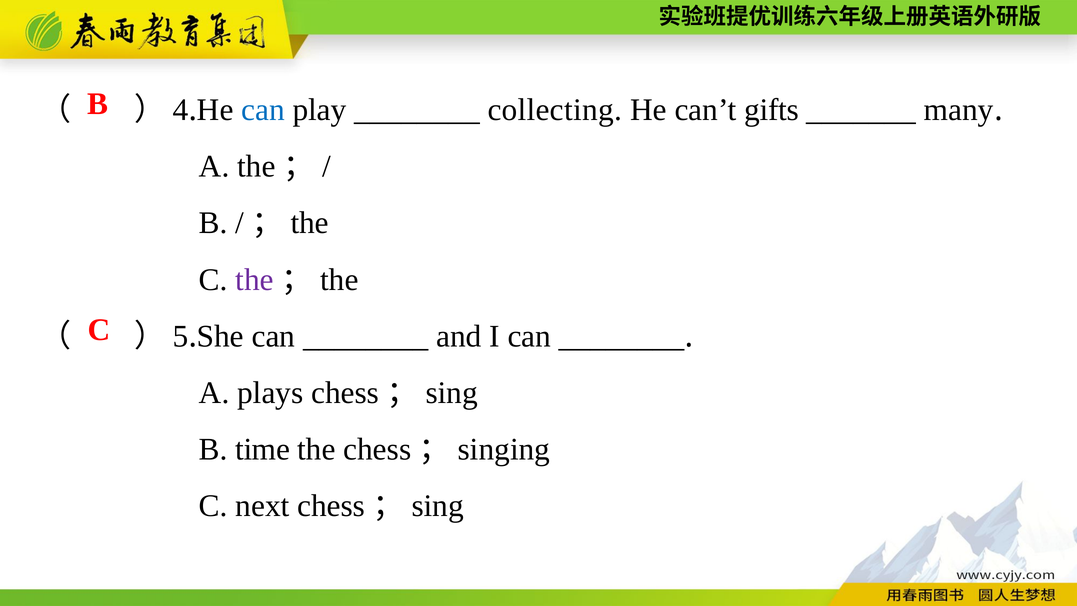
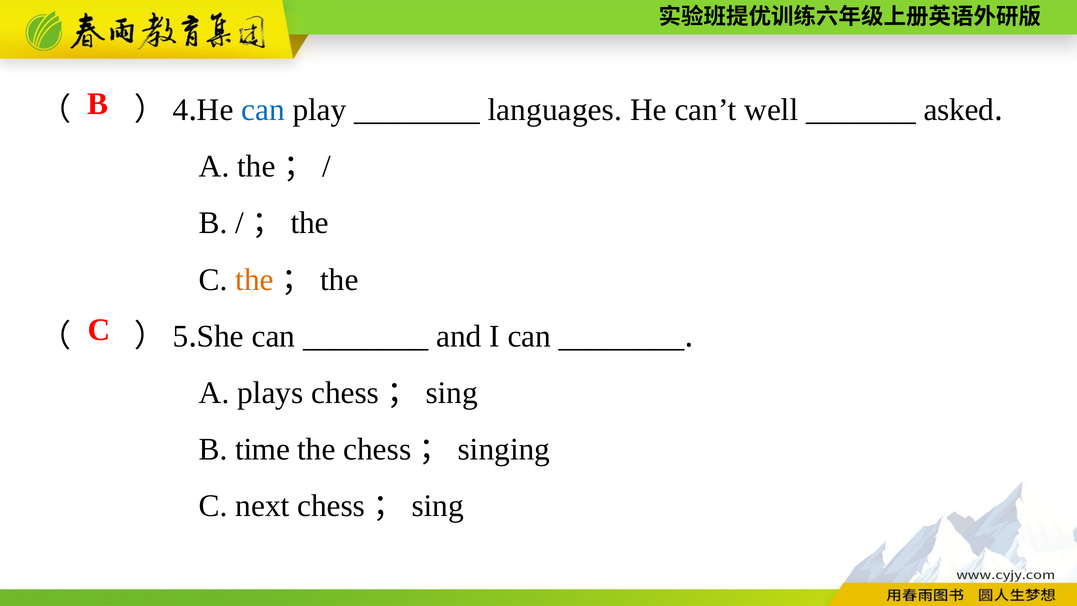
collecting: collecting -> languages
gifts: gifts -> well
many: many -> asked
the at (255, 280) colour: purple -> orange
